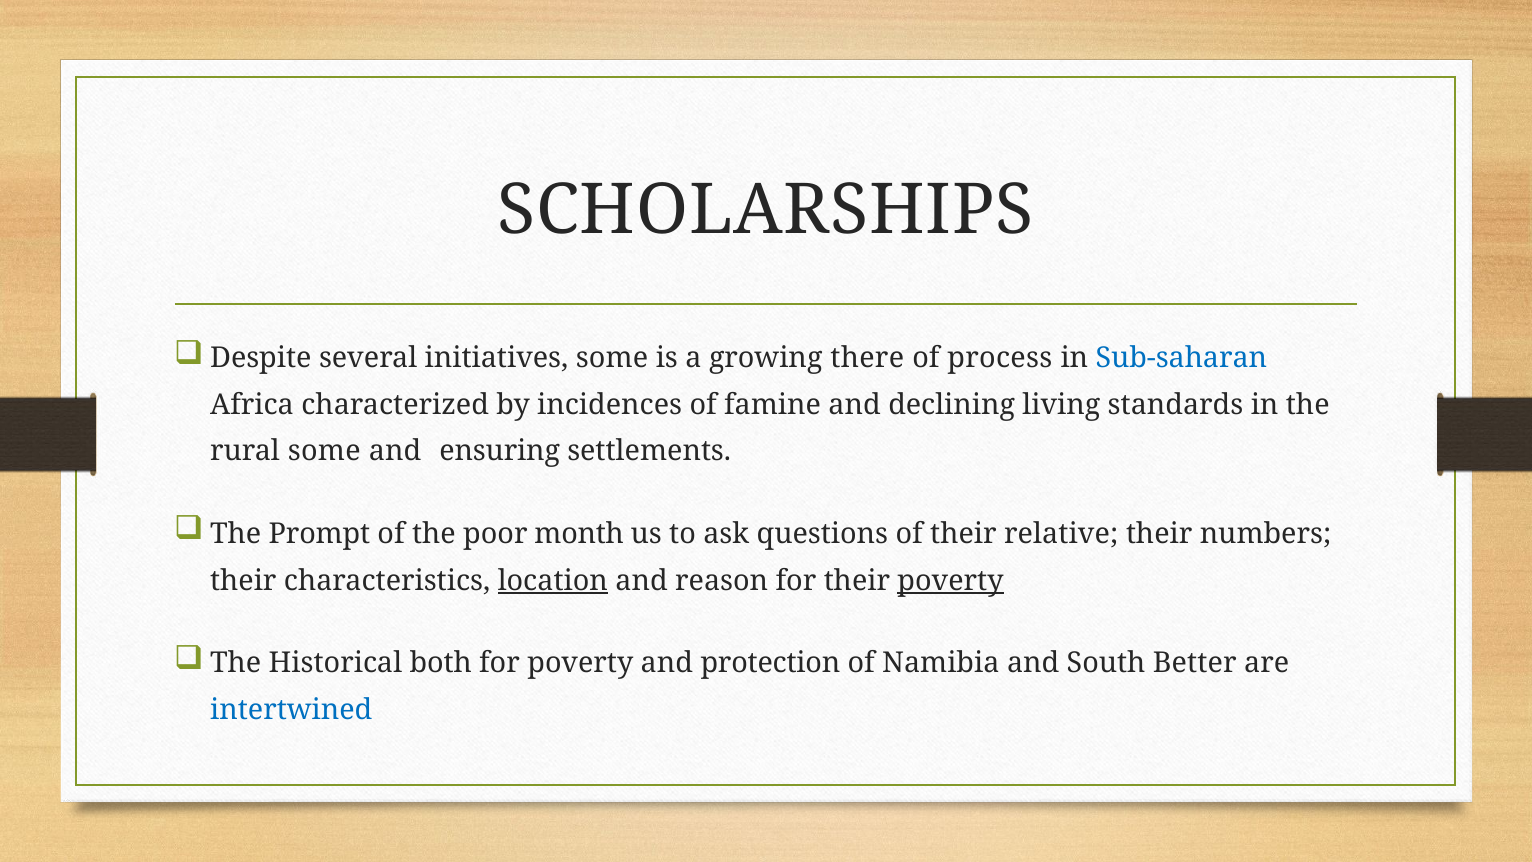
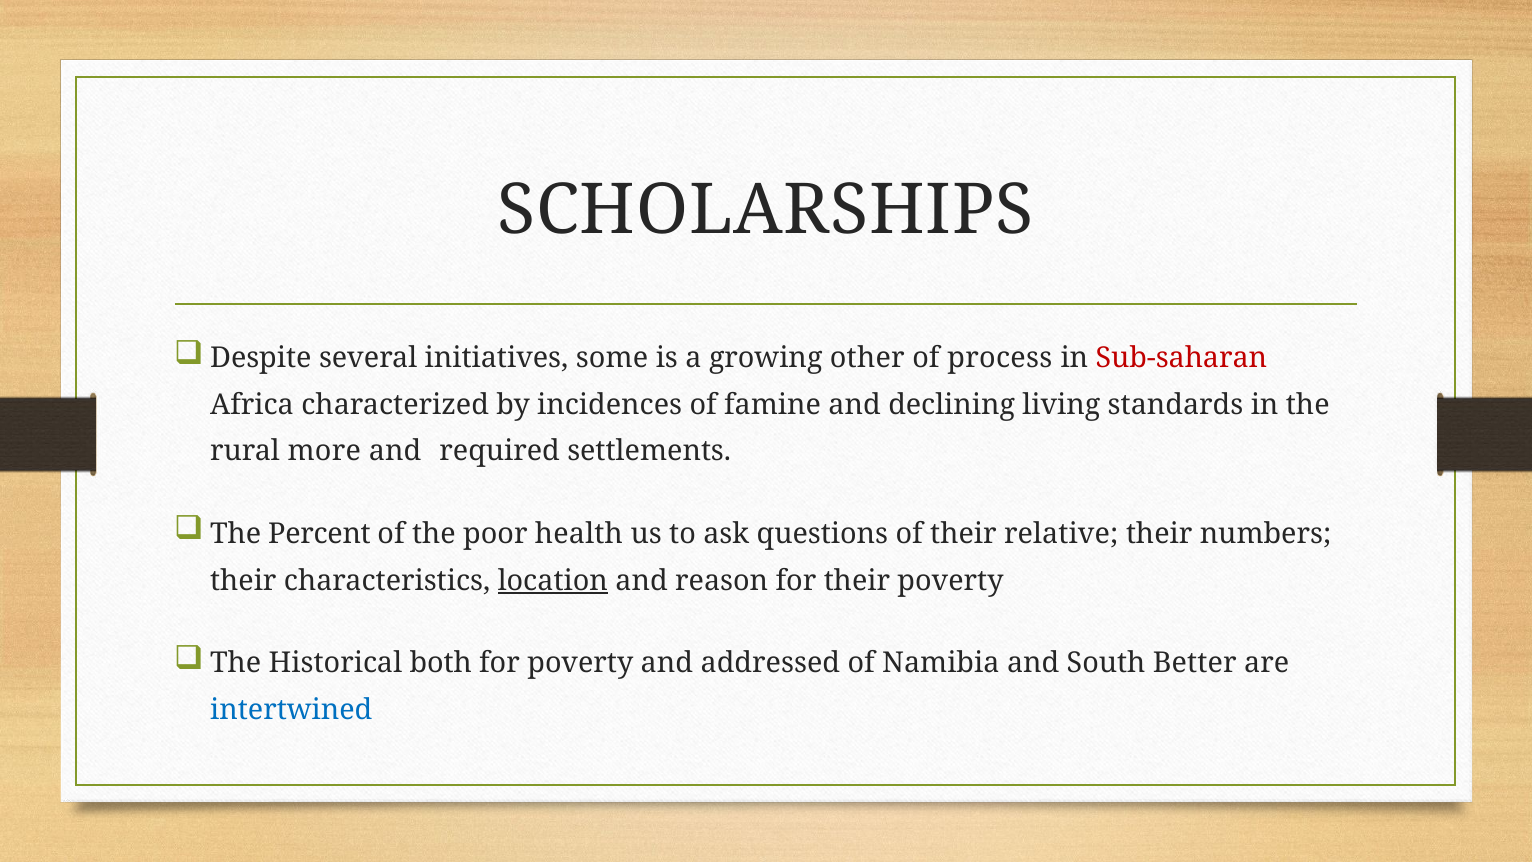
there: there -> other
Sub-saharan colour: blue -> red
rural some: some -> more
ensuring: ensuring -> required
Prompt: Prompt -> Percent
month: month -> health
poverty at (951, 580) underline: present -> none
protection: protection -> addressed
